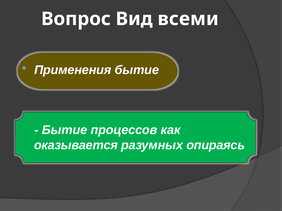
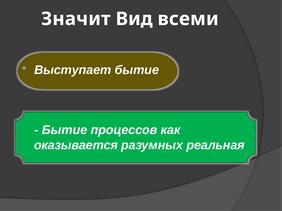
Вопрос: Вопрос -> Значит
Применения: Применения -> Выступает
опираясь: опираясь -> реальная
